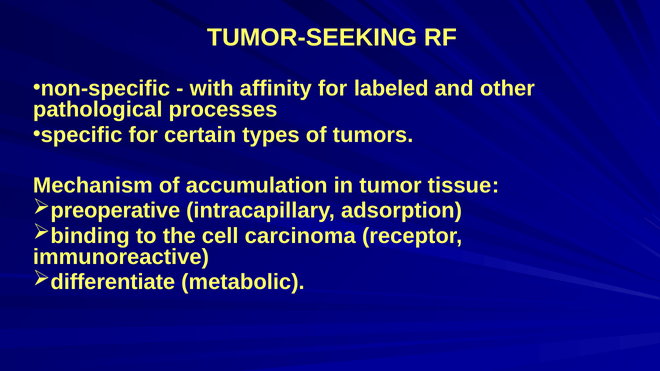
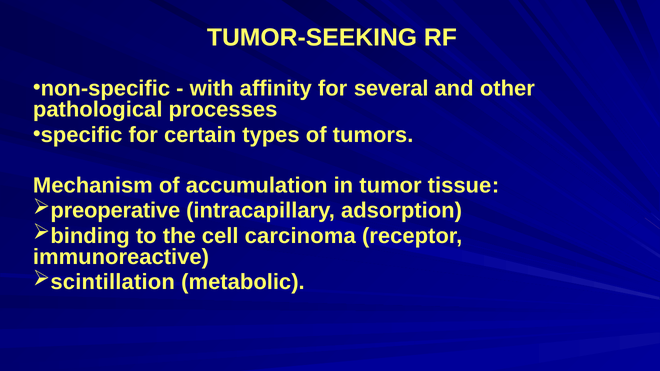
labeled: labeled -> several
differentiate: differentiate -> scintillation
